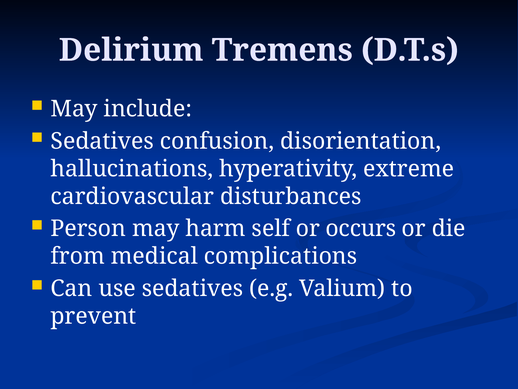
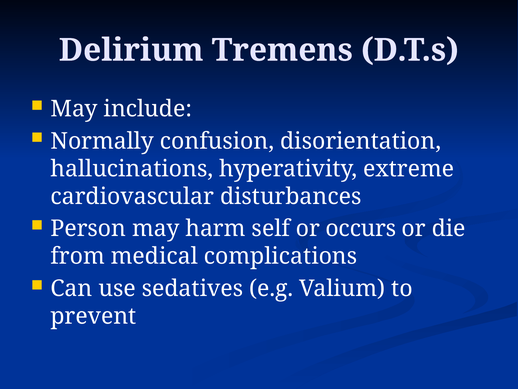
Sedatives at (102, 141): Sedatives -> Normally
